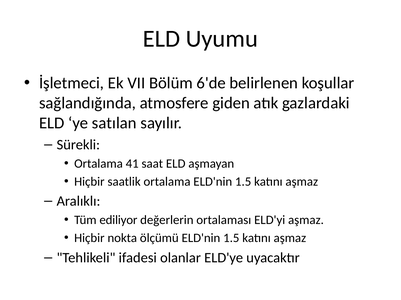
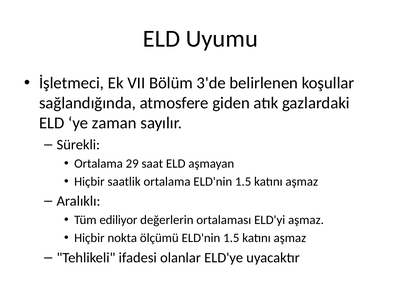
6'de: 6'de -> 3'de
satılan: satılan -> zaman
41: 41 -> 29
